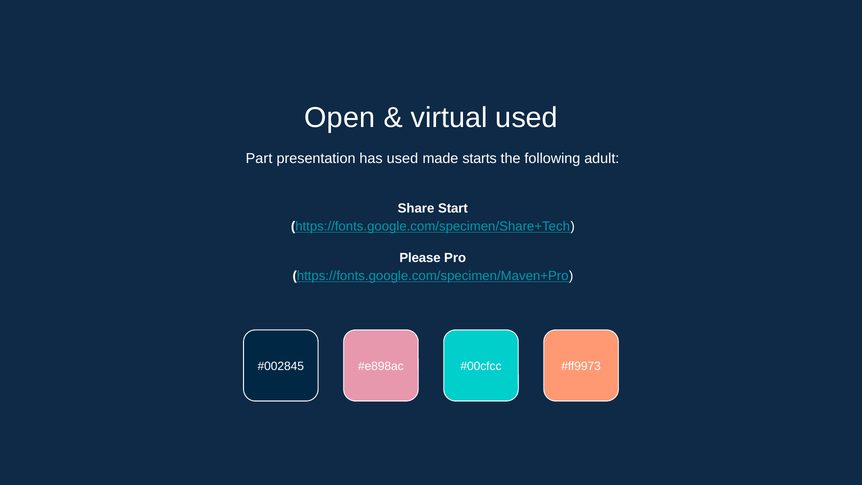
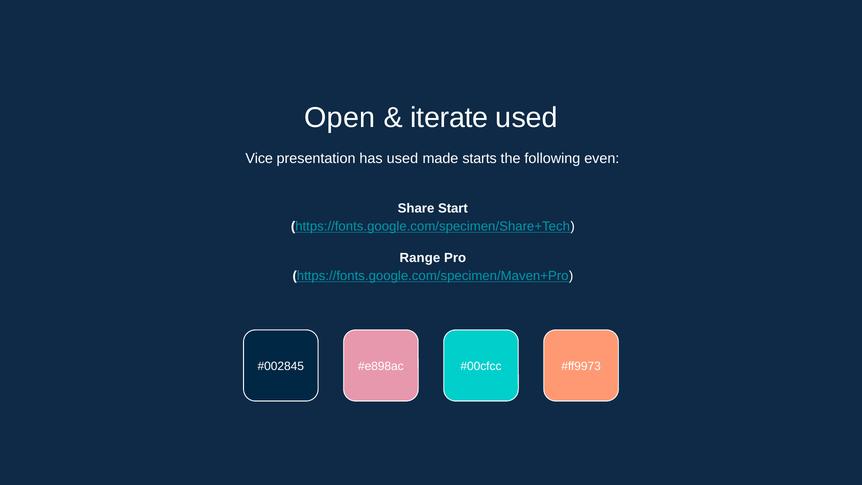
virtual: virtual -> iterate
Part: Part -> Vice
adult: adult -> even
Please: Please -> Range
